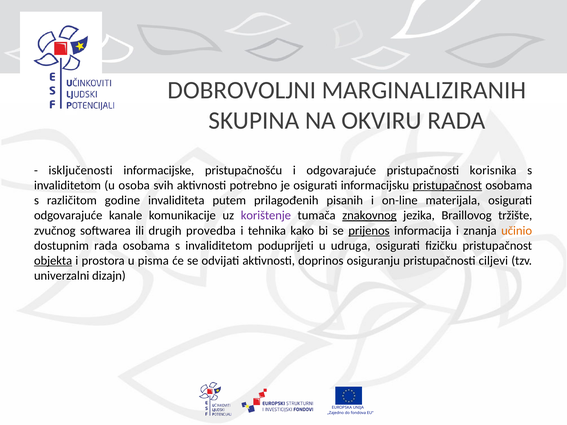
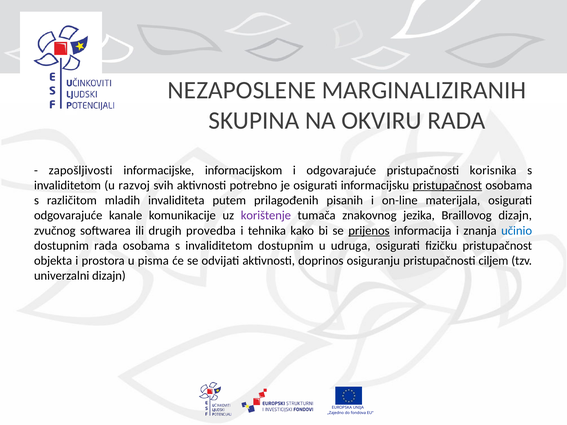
DOBROVOLJNI: DOBROVOLJNI -> NEZAPOSLENE
isključenosti: isključenosti -> zapošljivosti
pristupačnošću: pristupačnošću -> informacijskom
osoba: osoba -> razvoj
godine: godine -> mladih
znakovnog underline: present -> none
Braillovog tržište: tržište -> dizajn
učinio colour: orange -> blue
invaliditetom poduprijeti: poduprijeti -> dostupnim
objekta underline: present -> none
ciljevi: ciljevi -> ciljem
